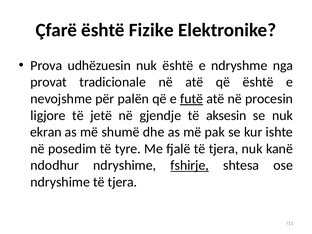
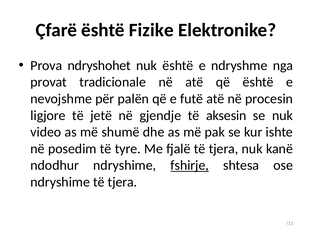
udhëzuesin: udhëzuesin -> ndryshohet
futë underline: present -> none
ekran: ekran -> video
